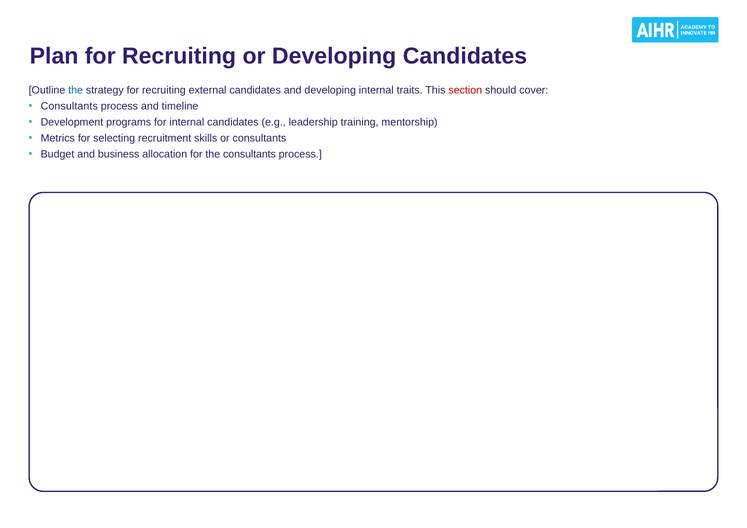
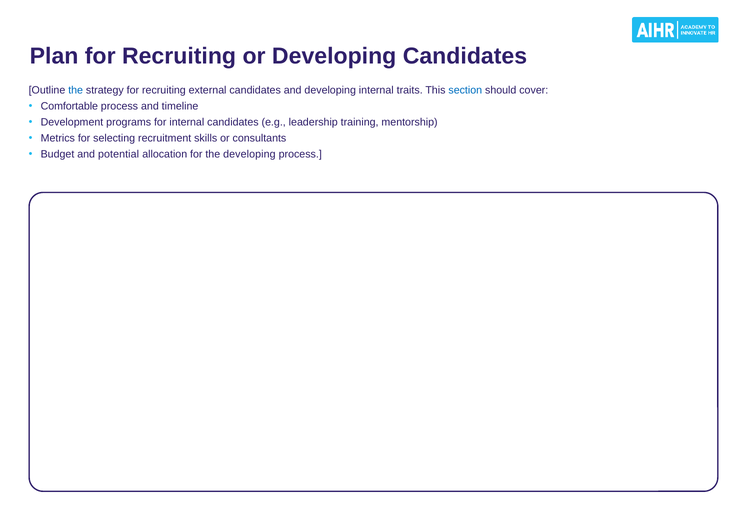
section colour: red -> blue
Consultants at (69, 106): Consultants -> Comfortable
business: business -> potential
the consultants: consultants -> developing
